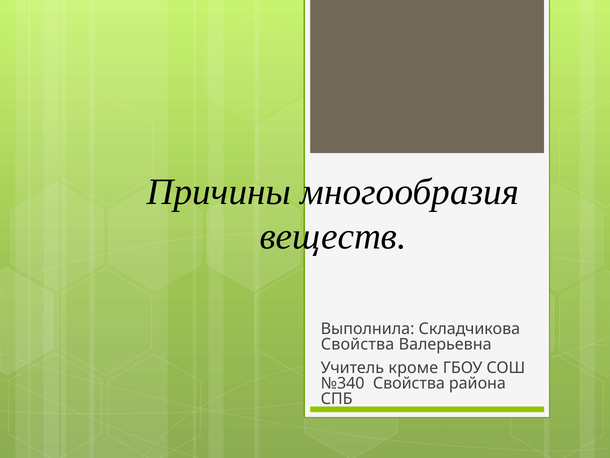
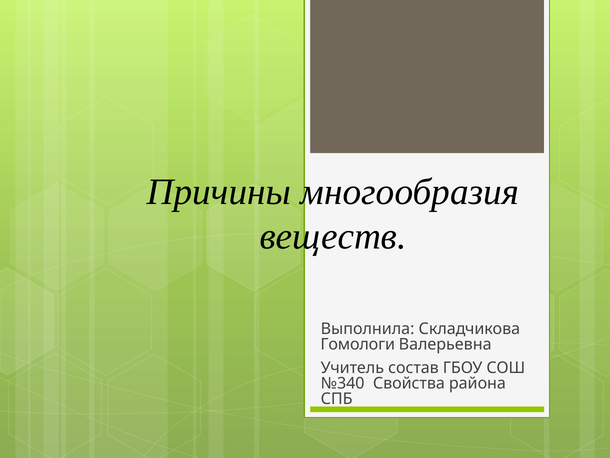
Свойства at (358, 344): Свойства -> Гомологи
кроме: кроме -> состав
